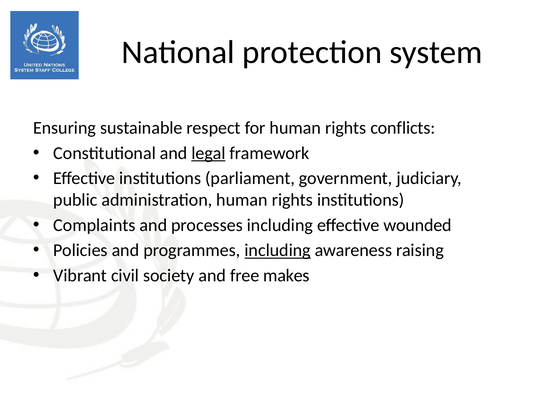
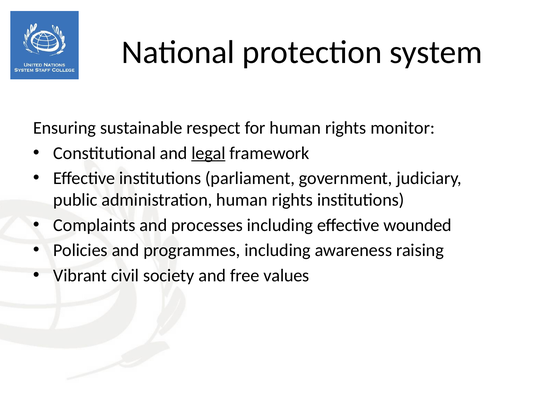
conflicts: conflicts -> monitor
including at (278, 250) underline: present -> none
makes: makes -> values
